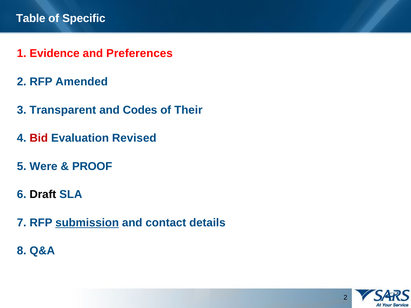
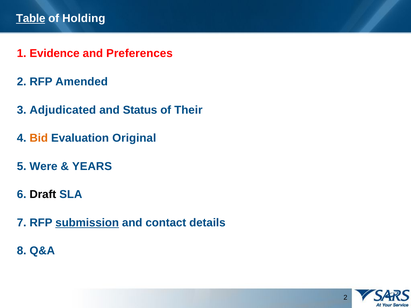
Table underline: none -> present
Specific: Specific -> Holding
Transparent: Transparent -> Adjudicated
Codes: Codes -> Status
Bid colour: red -> orange
Revised: Revised -> Original
PROOF: PROOF -> YEARS
